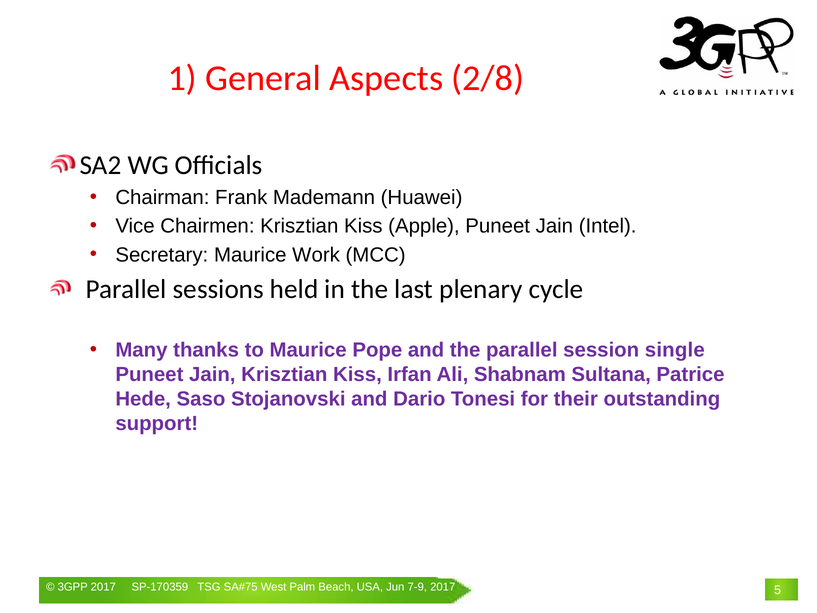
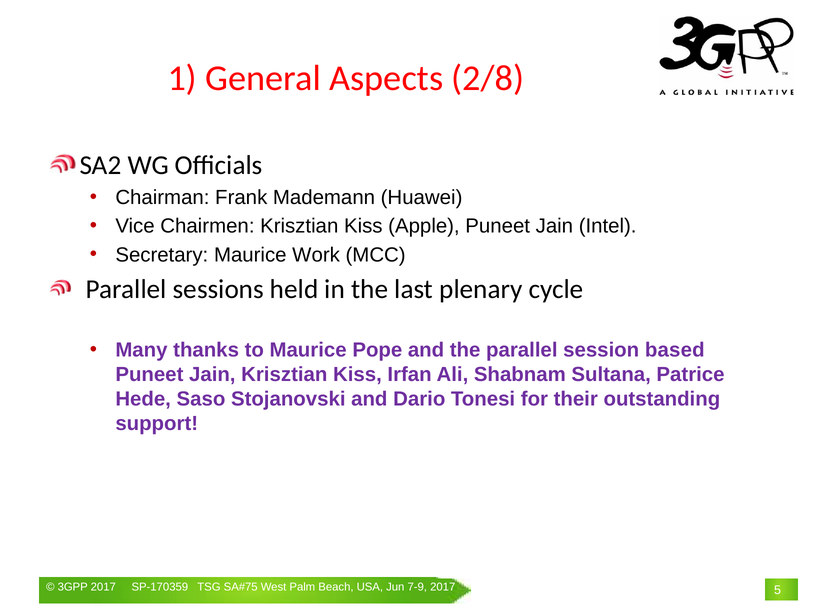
single: single -> based
